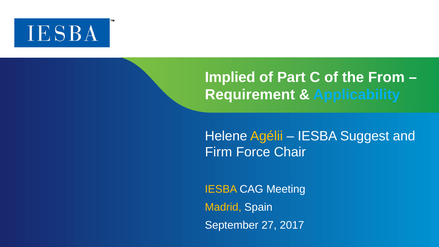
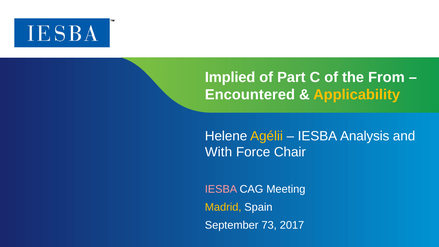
Requirement: Requirement -> Encountered
Applicability colour: light blue -> yellow
Suggest: Suggest -> Analysis
Firm: Firm -> With
IESBA at (221, 189) colour: yellow -> pink
27: 27 -> 73
